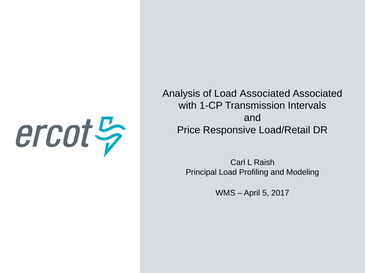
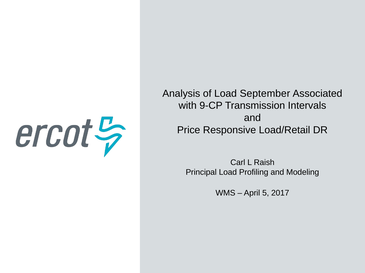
Load Associated: Associated -> September
1-CP: 1-CP -> 9-CP
